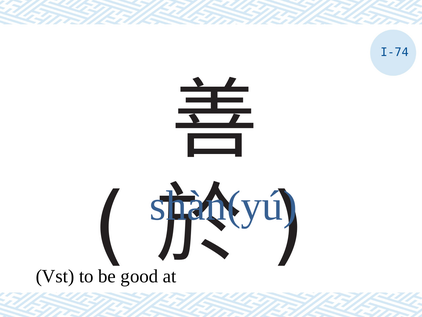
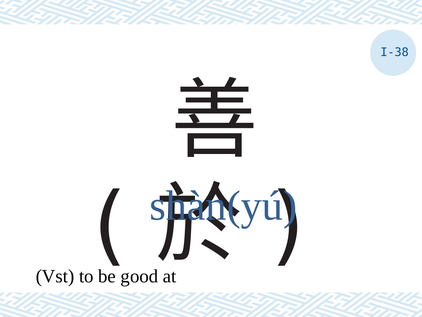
I-74: I-74 -> I-38
